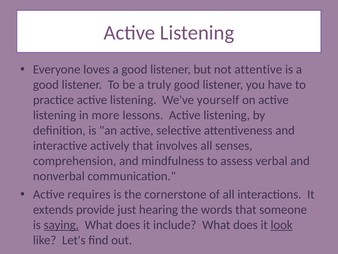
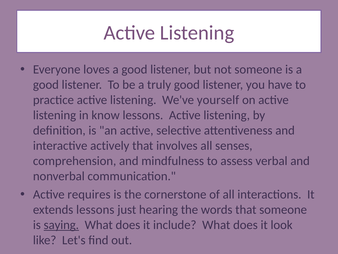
not attentive: attentive -> someone
more: more -> know
extends provide: provide -> lessons
look underline: present -> none
